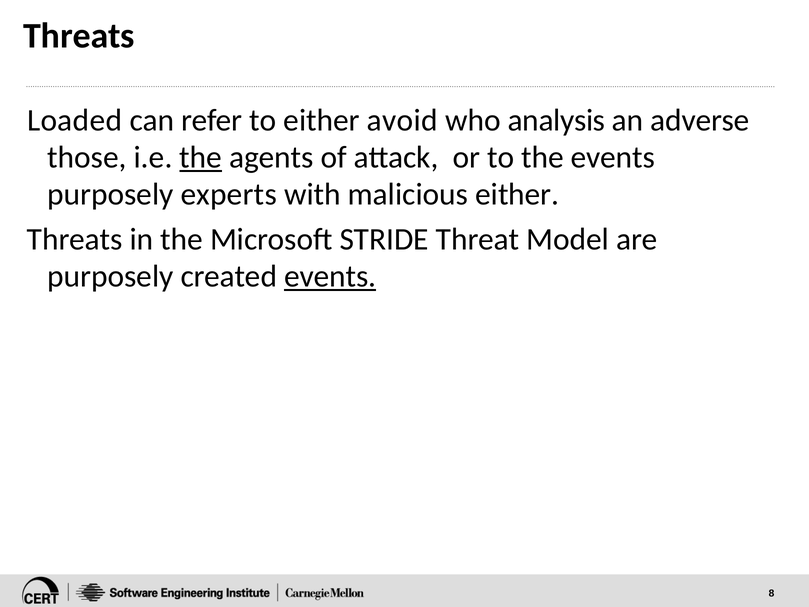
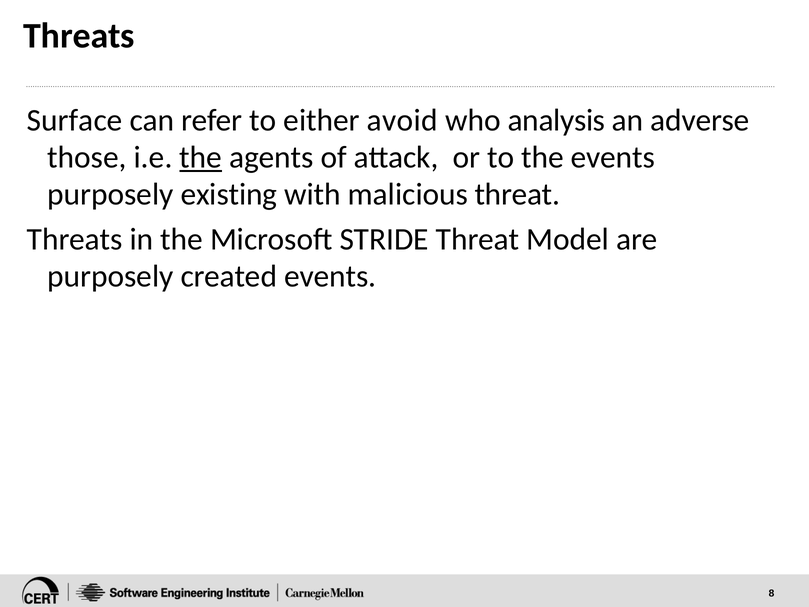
Loaded: Loaded -> Surface
experts: experts -> existing
malicious either: either -> threat
events at (330, 276) underline: present -> none
